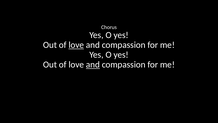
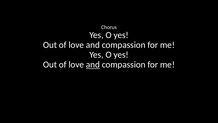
love at (76, 45) underline: present -> none
